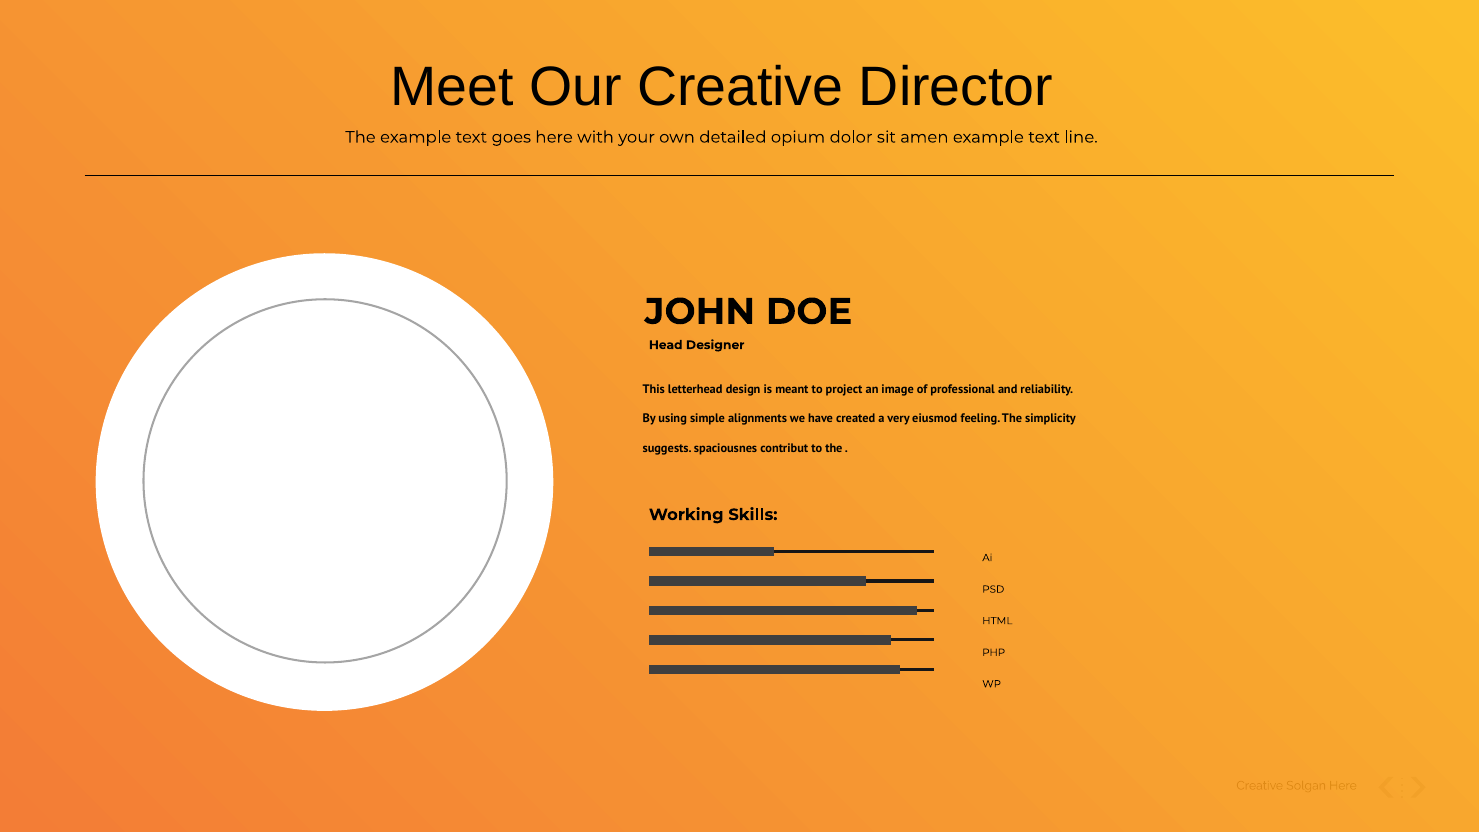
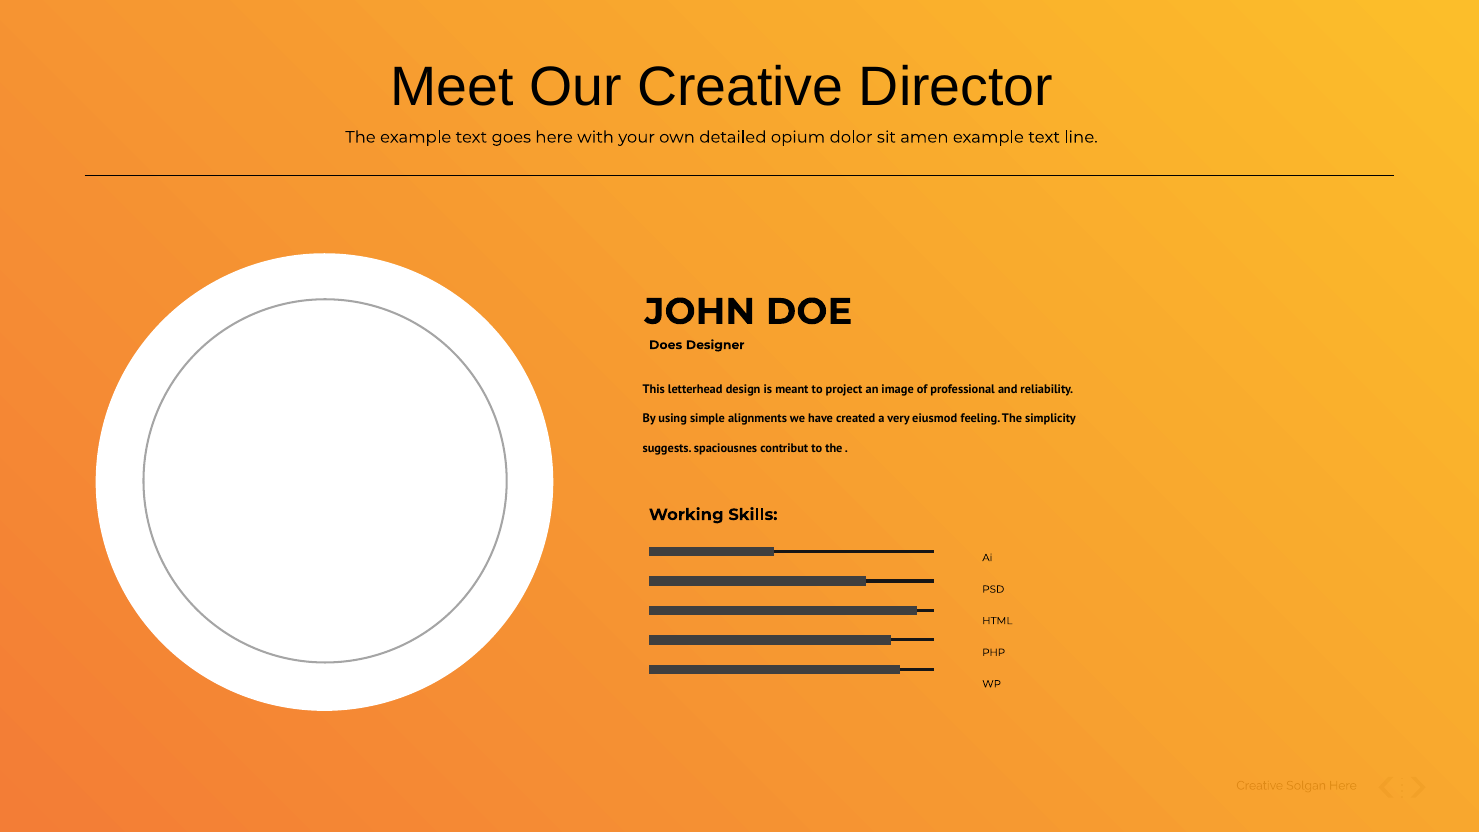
Head: Head -> Does
